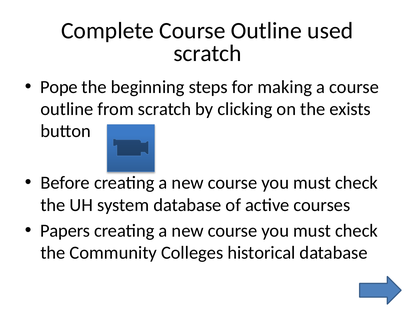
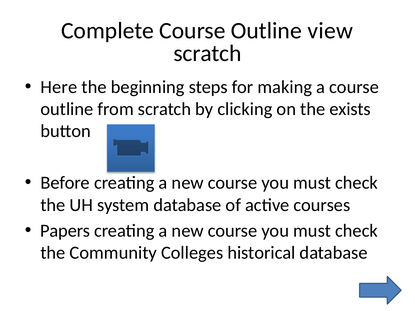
used: used -> view
Pope: Pope -> Here
